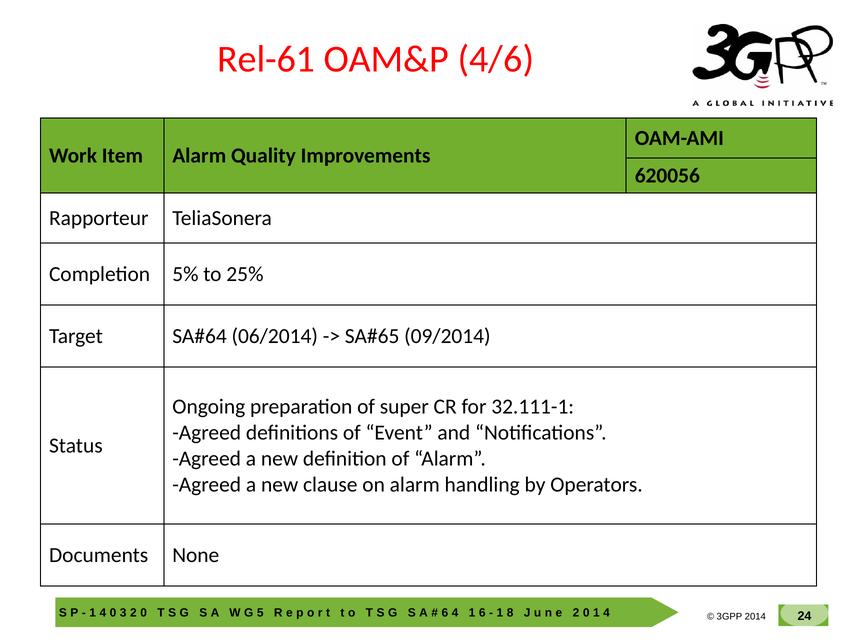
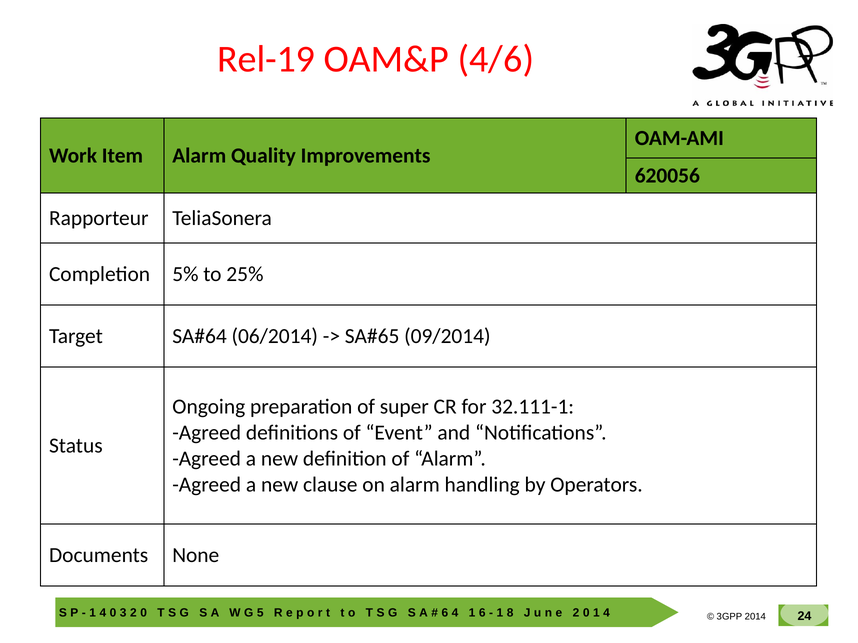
Rel-61: Rel-61 -> Rel-19
